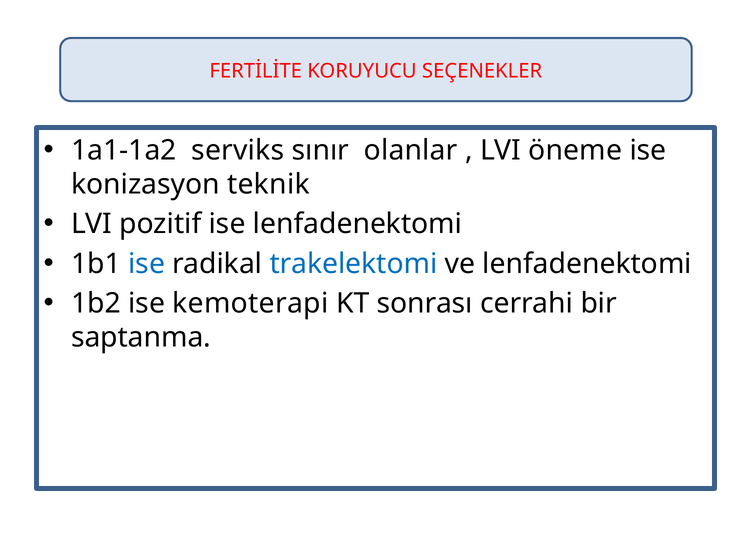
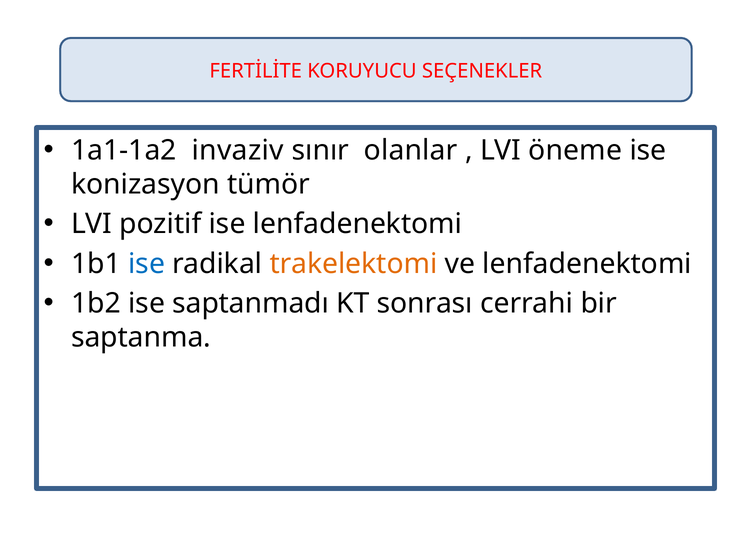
serviks: serviks -> invaziv
teknik: teknik -> tümör
trakelektomi colour: blue -> orange
kemoterapi: kemoterapi -> saptanmadı
